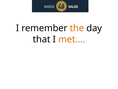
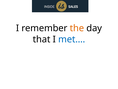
met… colour: orange -> blue
